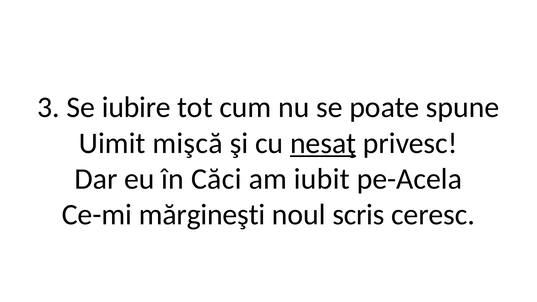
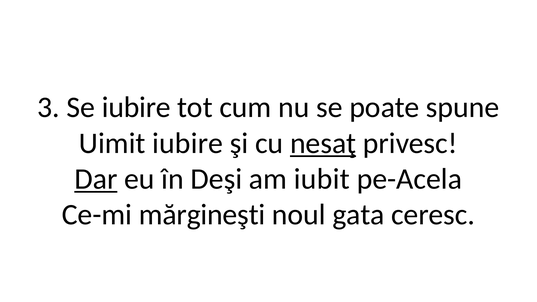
Uimit mişcă: mişcă -> iubire
Dar underline: none -> present
Căci: Căci -> Deşi
scris: scris -> gata
